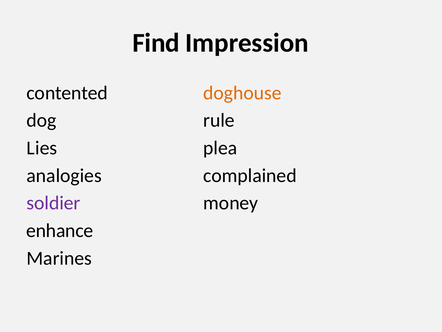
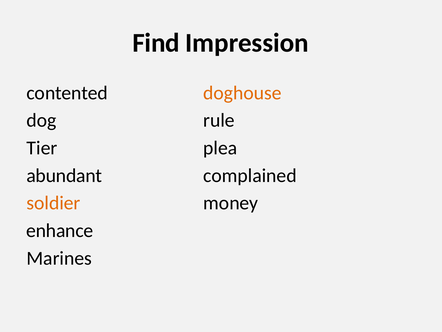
Lies: Lies -> Tier
analogies: analogies -> abundant
soldier colour: purple -> orange
